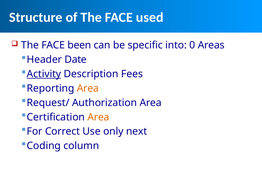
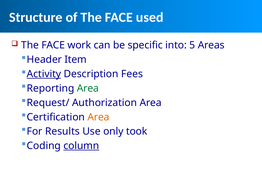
been: been -> work
0: 0 -> 5
Date: Date -> Item
Area at (88, 89) colour: orange -> green
Correct: Correct -> Results
next: next -> took
column underline: none -> present
